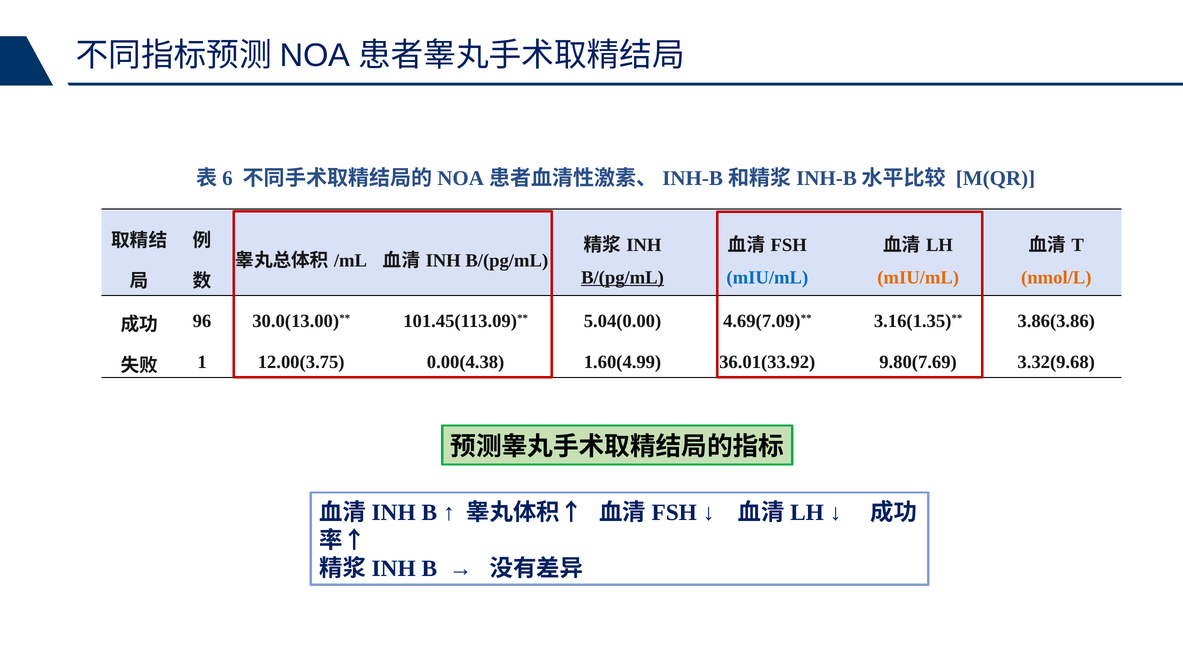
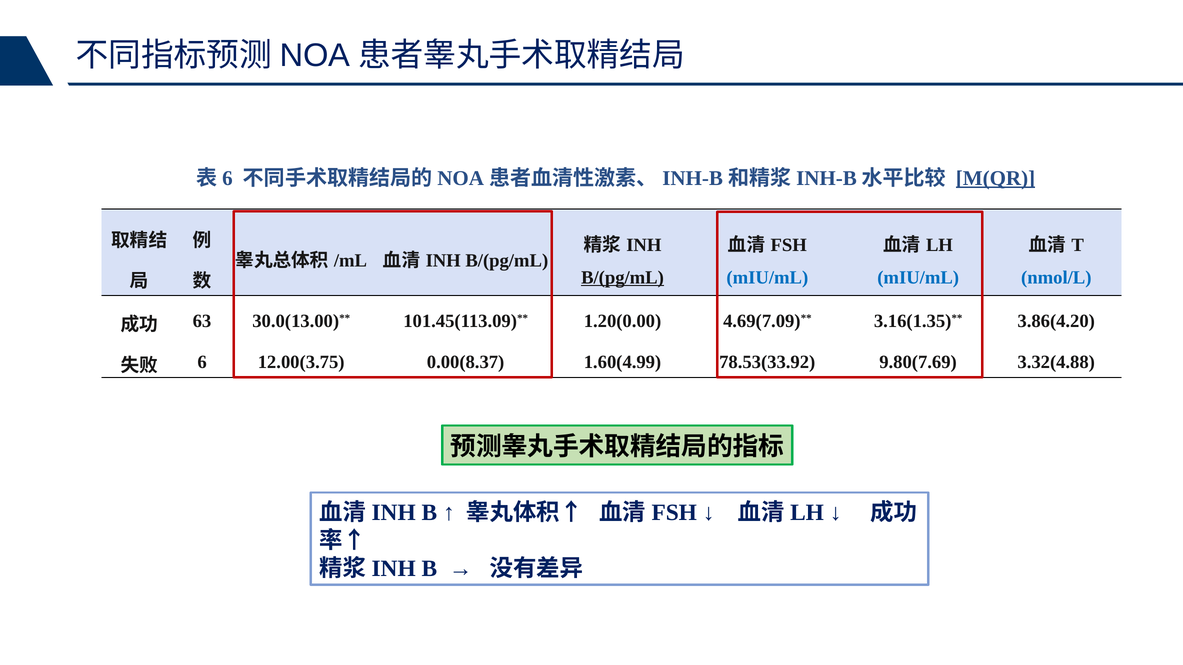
M(QR underline: none -> present
mIU/mL at (918, 278) colour: orange -> blue
nmol/L colour: orange -> blue
96: 96 -> 63
5.04(0.00: 5.04(0.00 -> 1.20(0.00
3.86(3.86: 3.86(3.86 -> 3.86(4.20
1: 1 -> 6
0.00(4.38: 0.00(4.38 -> 0.00(8.37
36.01(33.92: 36.01(33.92 -> 78.53(33.92
3.32(9.68: 3.32(9.68 -> 3.32(4.88
